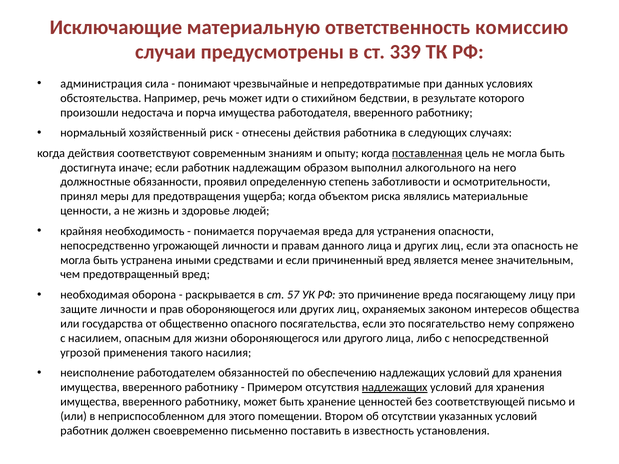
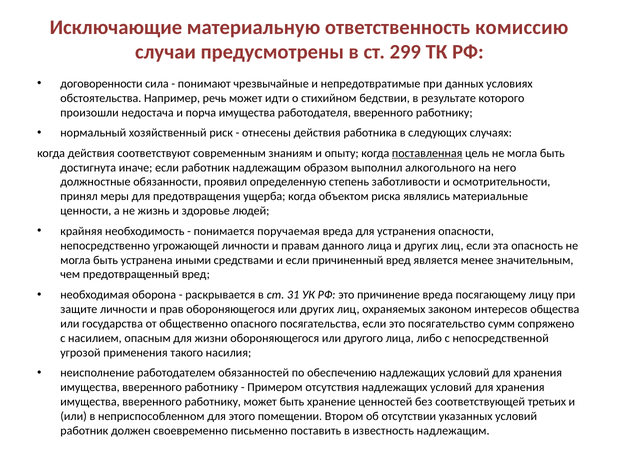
339: 339 -> 299
администрация: администрация -> договоренности
57: 57 -> 31
нему: нему -> сумм
надлежащих at (395, 388) underline: present -> none
письмо: письмо -> третьих
известность установления: установления -> надлежащим
